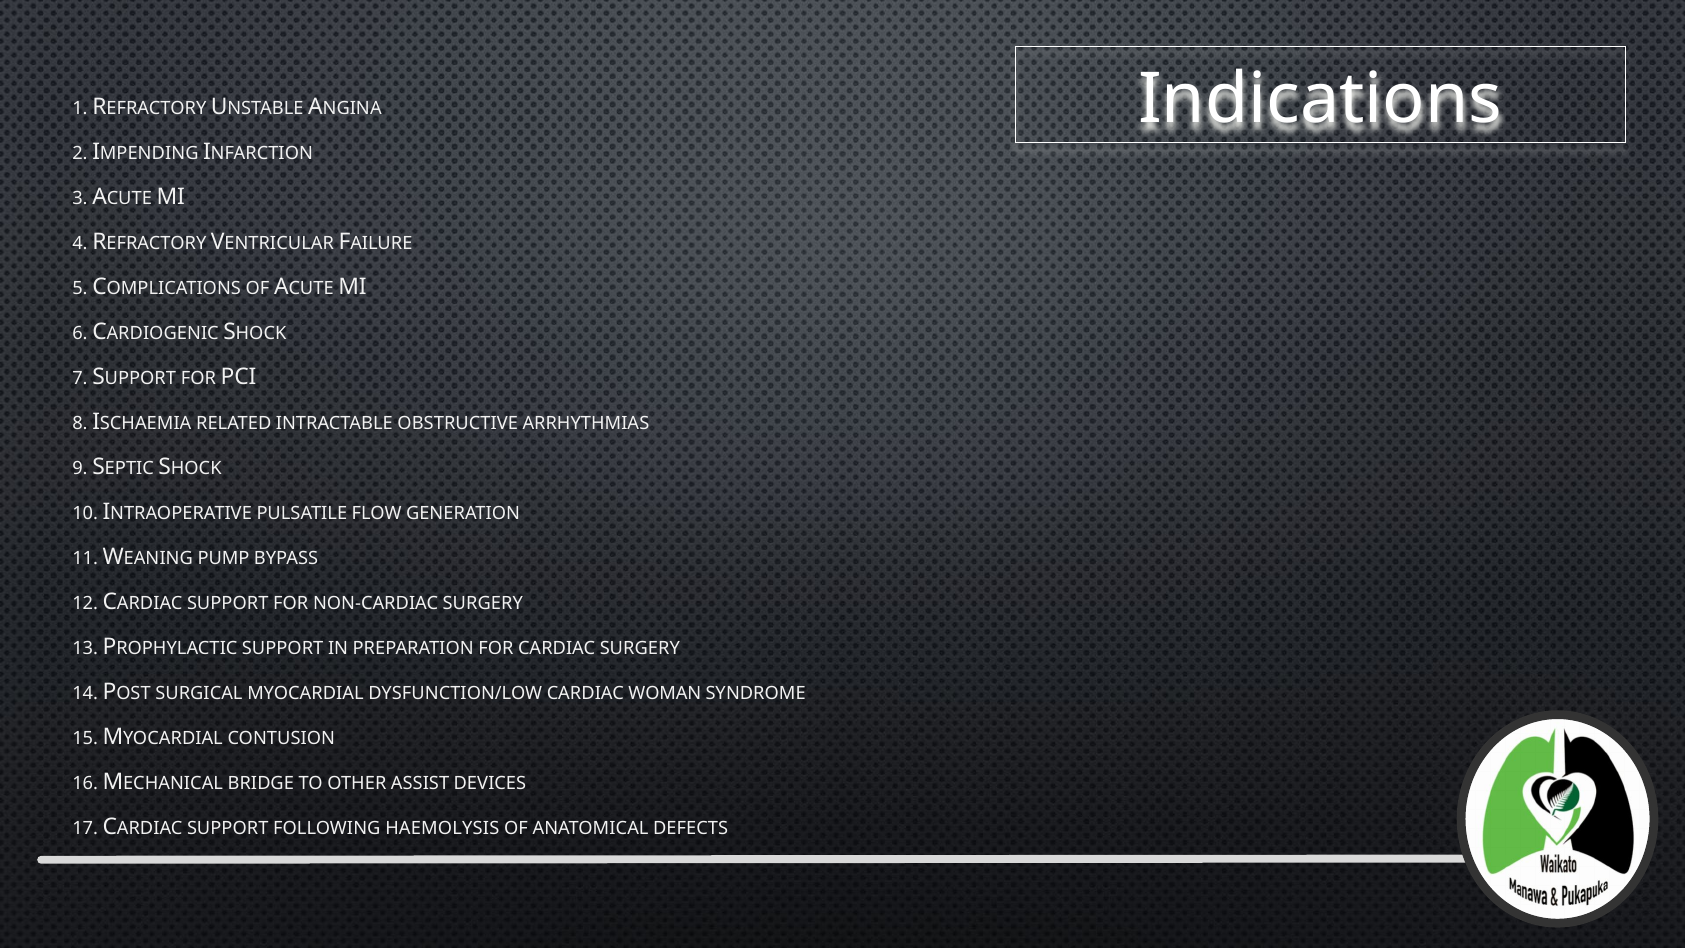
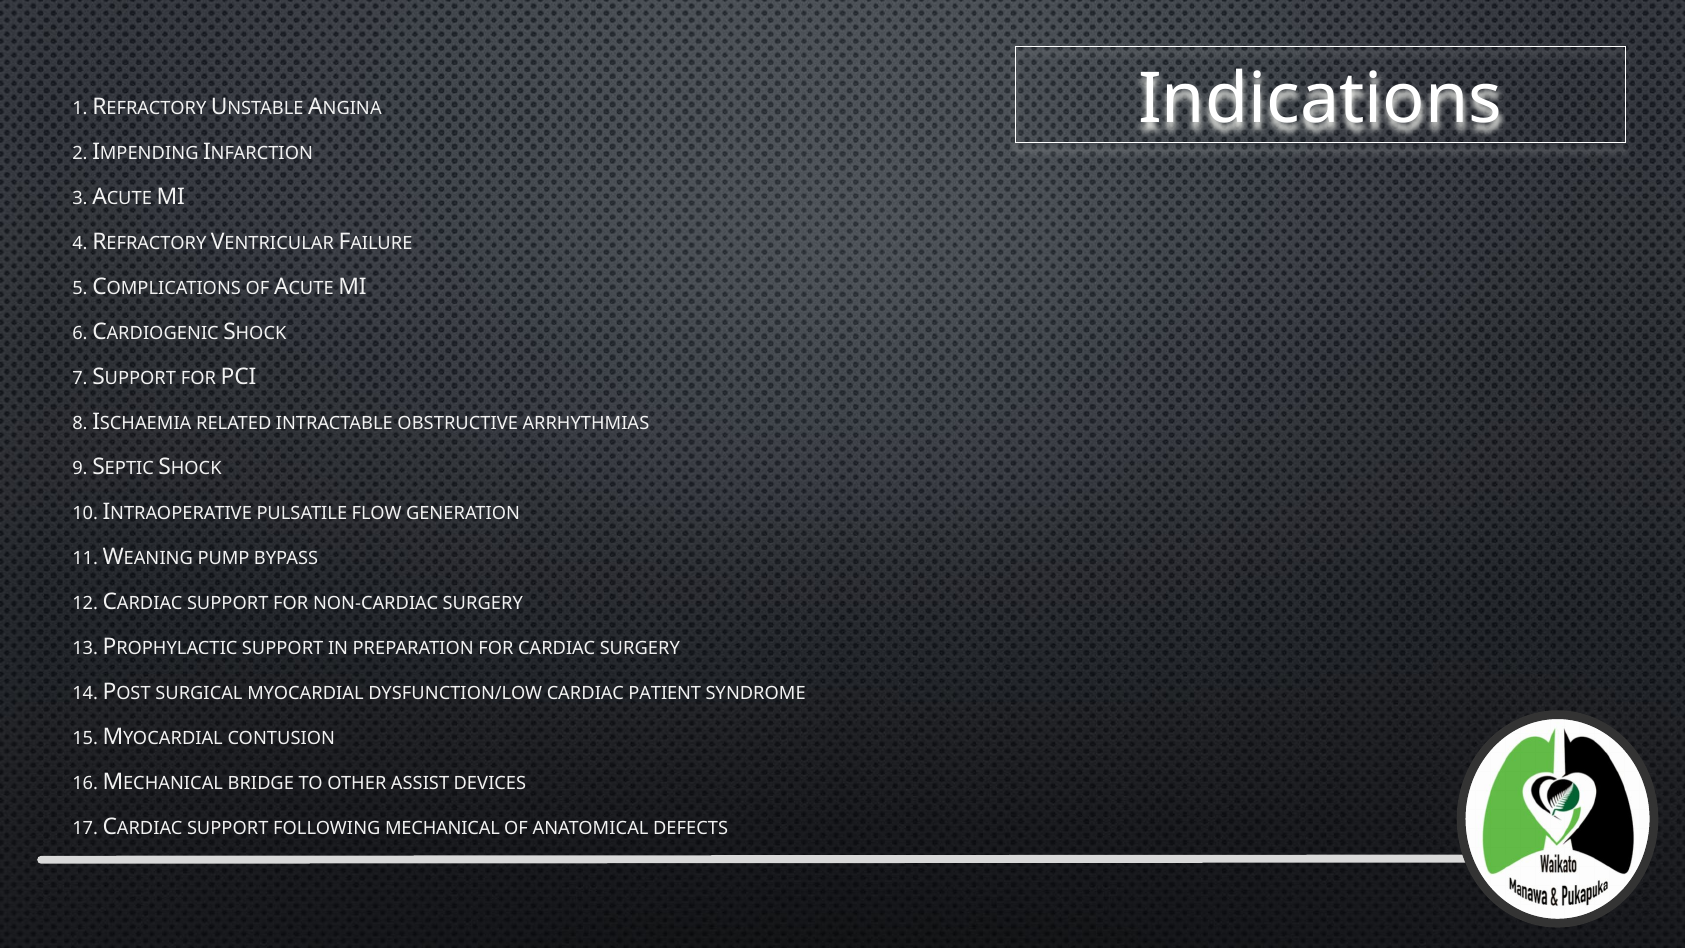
WOMAN: WOMAN -> PATIENT
FOLLOWING HAEMOLYSIS: HAEMOLYSIS -> MECHANICAL
